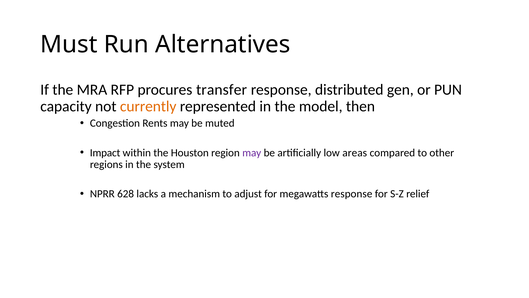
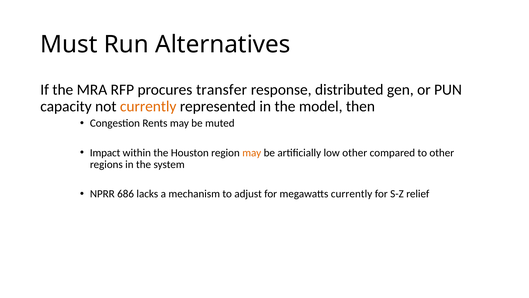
may at (252, 152) colour: purple -> orange
low areas: areas -> other
628: 628 -> 686
megawatts response: response -> currently
